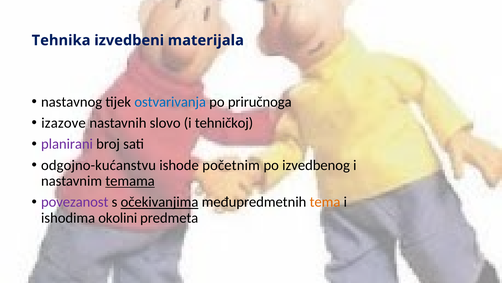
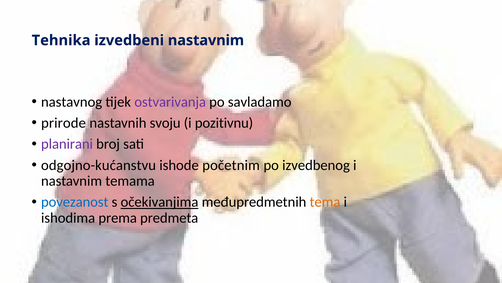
izvedbeni materijala: materijala -> nastavnim
ostvarivanja colour: blue -> purple
priručnoga: priručnoga -> savladamo
izazove: izazove -> prirode
slovo: slovo -> svoju
tehničkoj: tehničkoj -> pozitivnu
temama underline: present -> none
povezanost colour: purple -> blue
okolini: okolini -> prema
